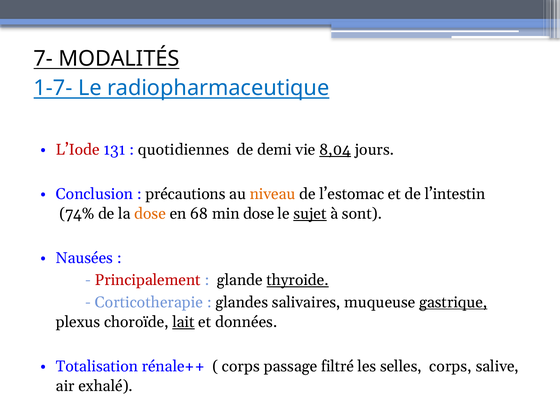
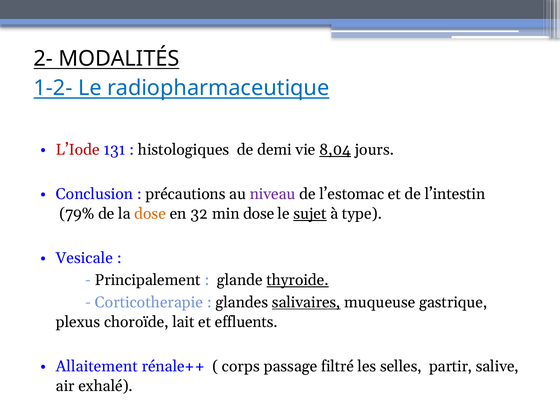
7-: 7- -> 2-
1-7-: 1-7- -> 1-2-
quotidiennes: quotidiennes -> histologiques
niveau colour: orange -> purple
74%: 74% -> 79%
68: 68 -> 32
sont: sont -> type
Nausées: Nausées -> Vesicale
Principalement colour: red -> black
salivaires underline: none -> present
gastrique underline: present -> none
lait underline: present -> none
données: données -> effluents
Totalisation: Totalisation -> Allaitement
selles corps: corps -> partir
